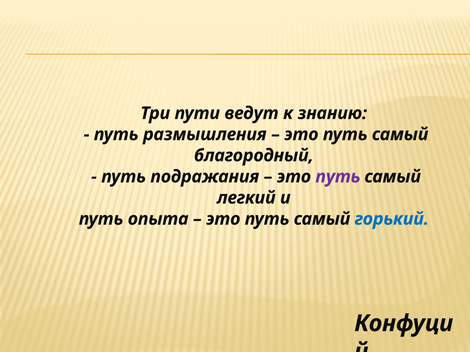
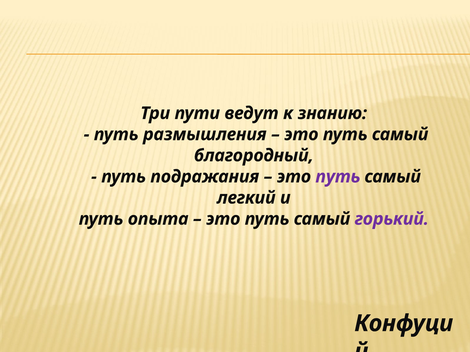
горький colour: blue -> purple
